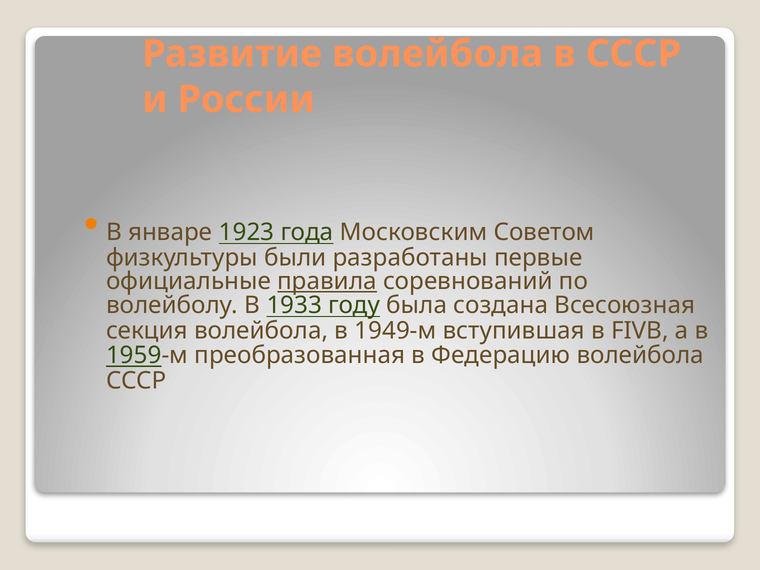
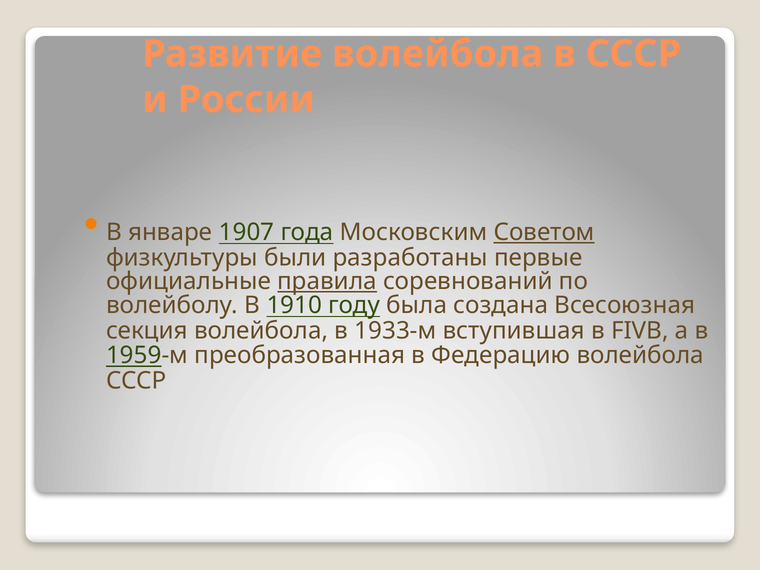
1923: 1923 -> 1907
Советом underline: none -> present
1933: 1933 -> 1910
1949-м: 1949-м -> 1933-м
